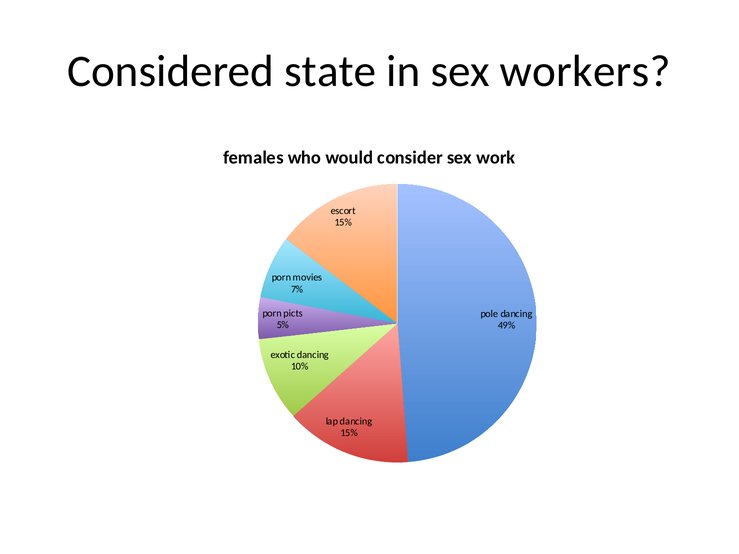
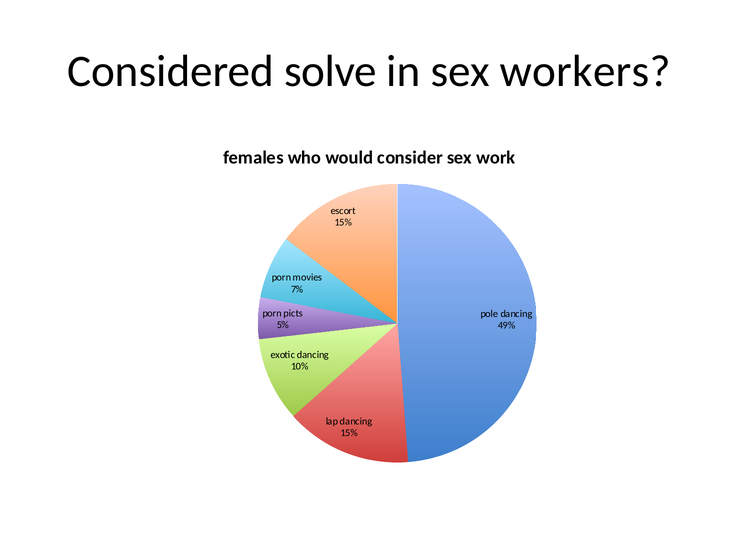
state: state -> solve
